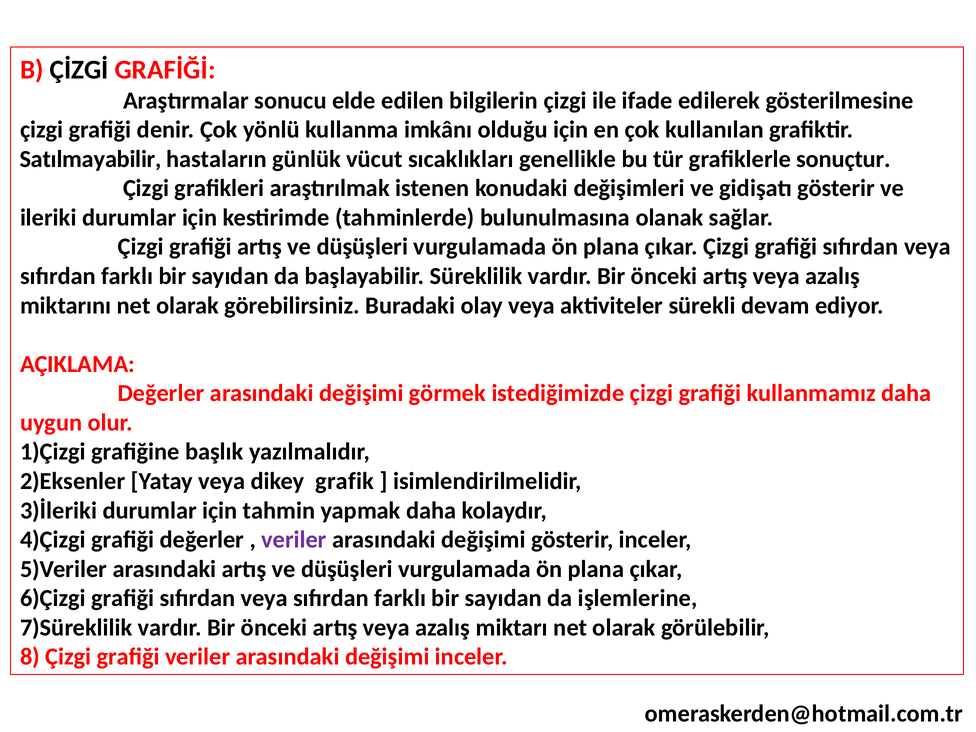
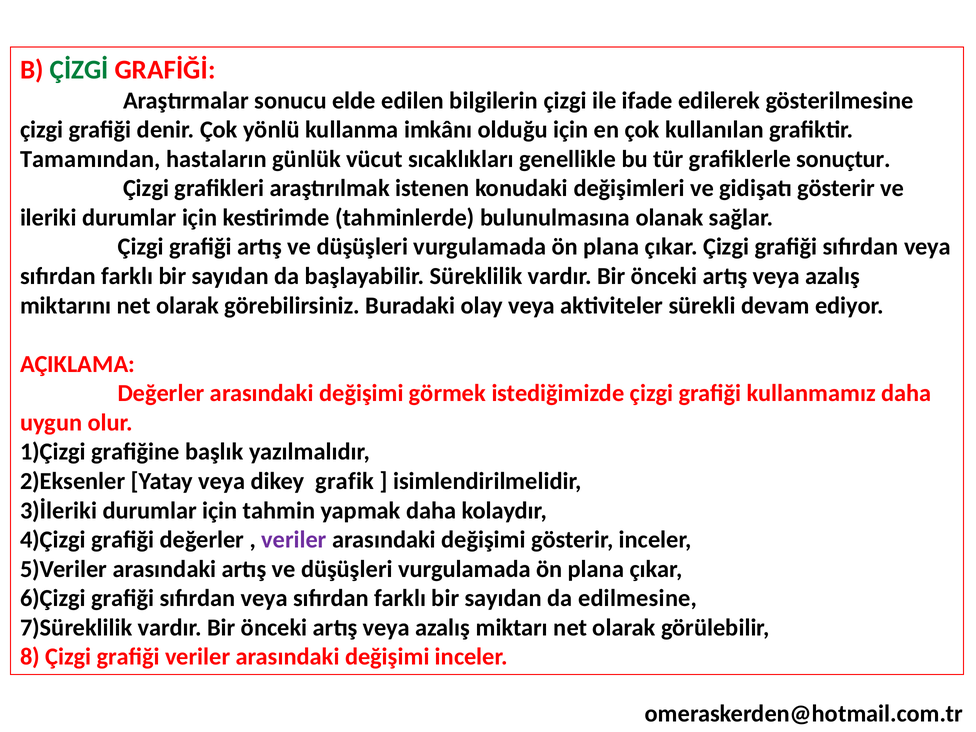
ÇİZGİ colour: black -> green
Satılmayabilir: Satılmayabilir -> Tamamından
işlemlerine: işlemlerine -> edilmesine
